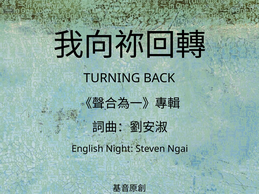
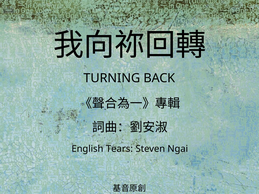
Night: Night -> Tears
